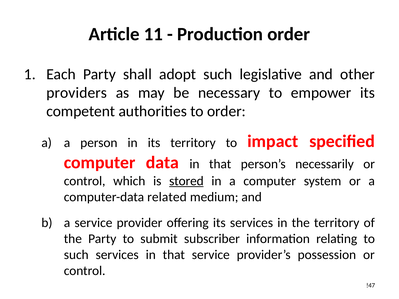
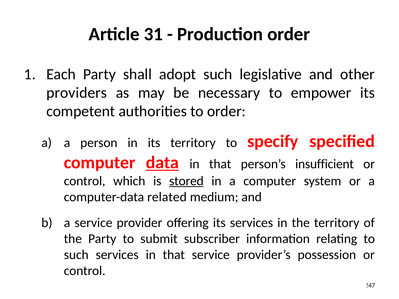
11: 11 -> 31
impact: impact -> specify
data underline: none -> present
necessarily: necessarily -> insufficient
